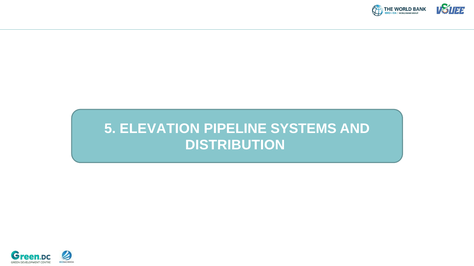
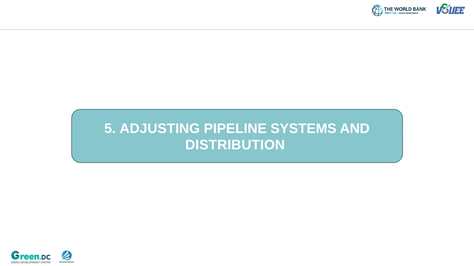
ELEVATION: ELEVATION -> ADJUSTING
